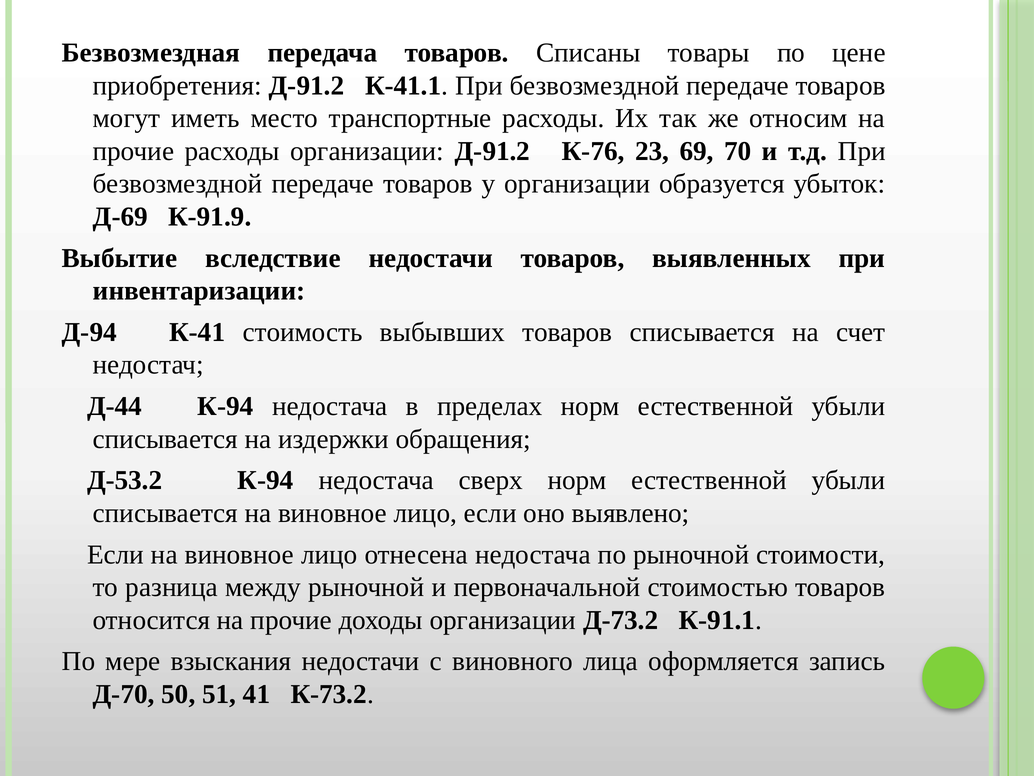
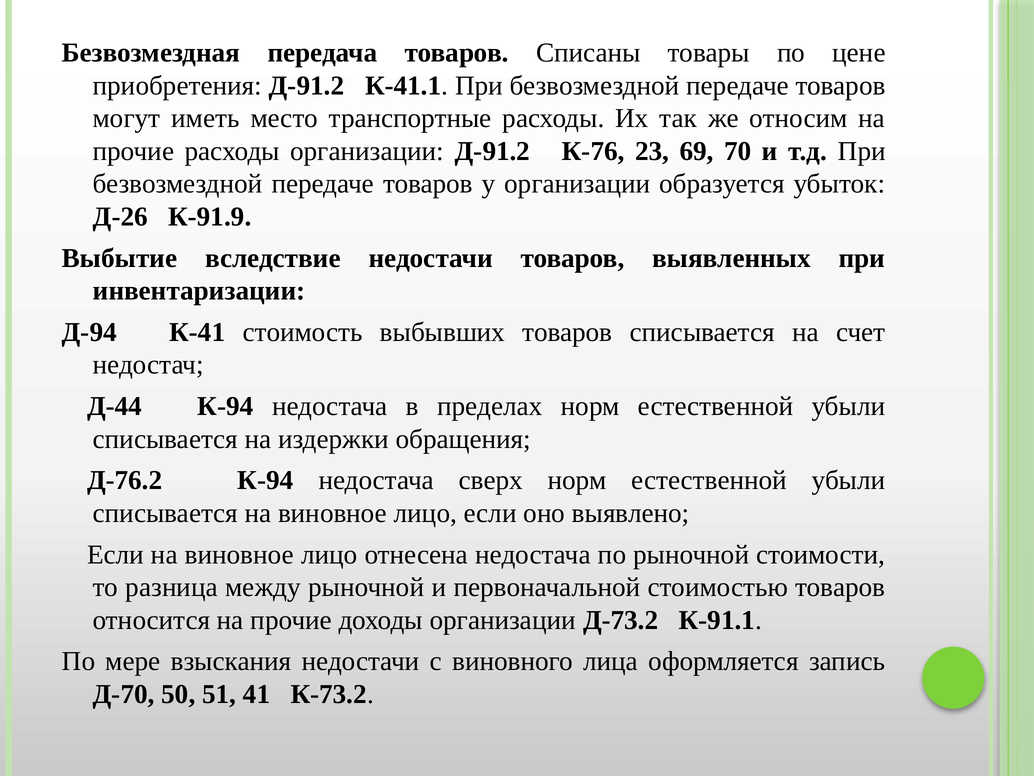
Д-69: Д-69 -> Д-26
Д-53.2: Д-53.2 -> Д-76.2
